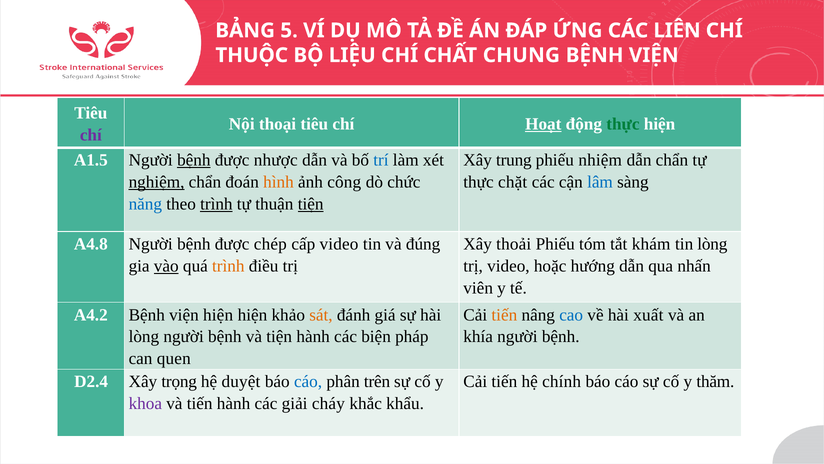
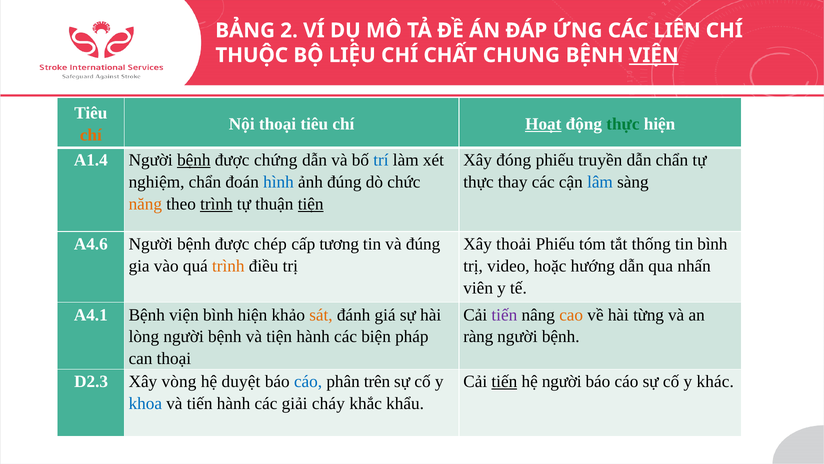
5: 5 -> 2
VIỆN at (654, 55) underline: none -> present
chí at (91, 135) colour: purple -> orange
A1.5: A1.5 -> A1.4
nhược: nhược -> chứng
trung: trung -> đóng
nhiệm: nhiệm -> truyền
nghiệm underline: present -> none
hình colour: orange -> blue
ảnh công: công -> đúng
chặt: chặt -> thay
năng colour: blue -> orange
A4.8: A4.8 -> A4.6
cấp video: video -> tương
khám: khám -> thống
tin lòng: lòng -> bình
vào underline: present -> none
A4.2: A4.2 -> A4.1
viện hiện: hiện -> bình
tiến at (504, 314) colour: orange -> purple
cao colour: blue -> orange
xuất: xuất -> từng
khía: khía -> ràng
can quen: quen -> thoại
D2.4: D2.4 -> D2.3
trọng: trọng -> vòng
tiến at (504, 381) underline: none -> present
hệ chính: chính -> người
thăm: thăm -> khác
khoa colour: purple -> blue
